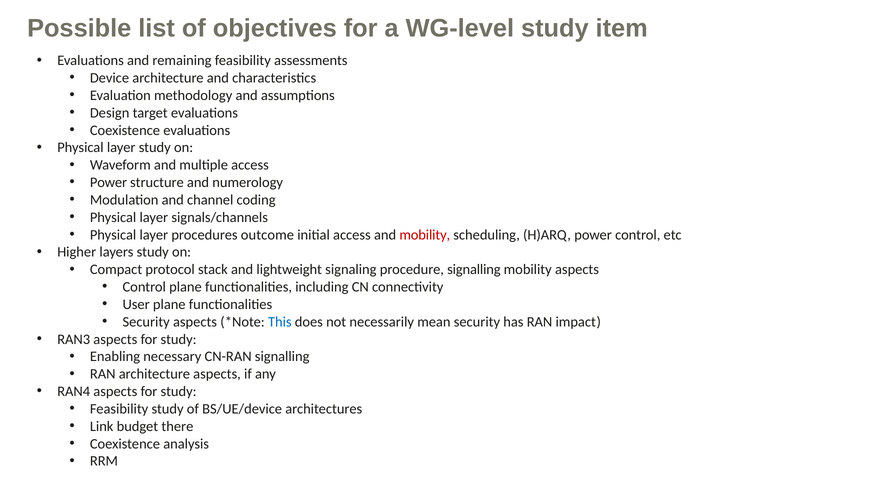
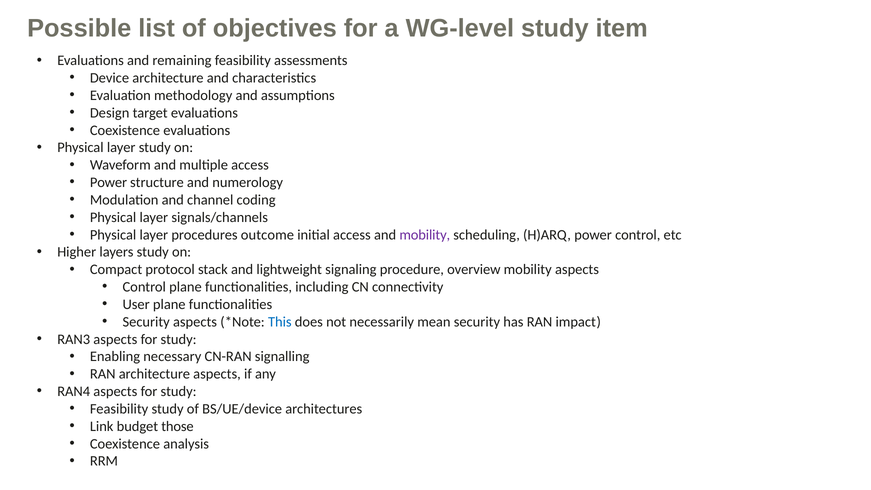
mobility at (425, 235) colour: red -> purple
procedure signalling: signalling -> overview
there: there -> those
